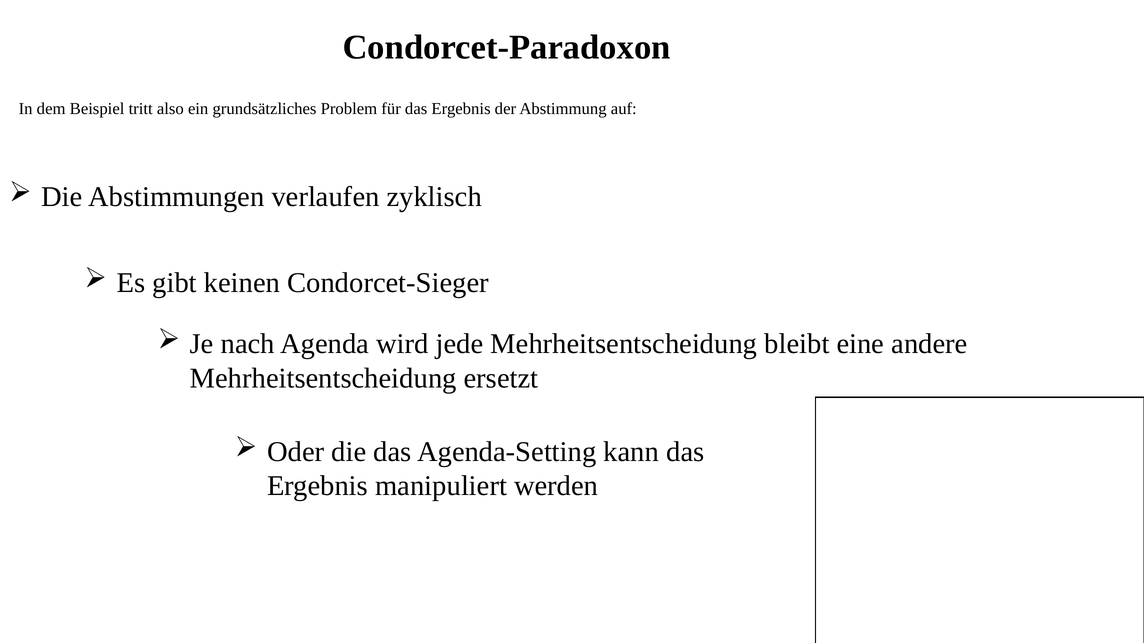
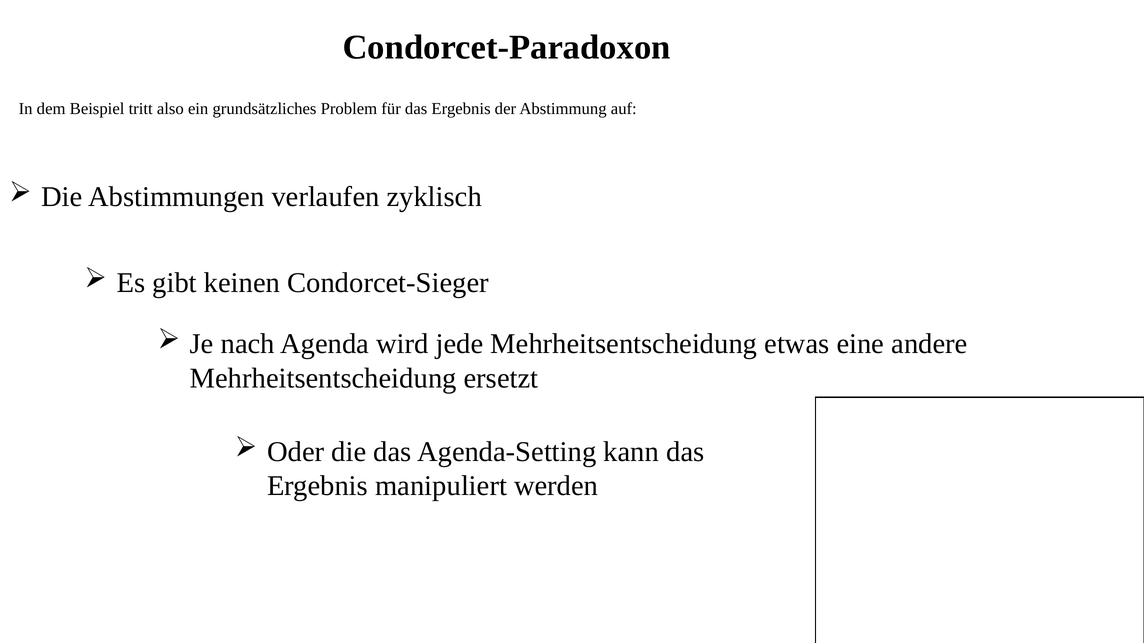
bleibt: bleibt -> etwas
